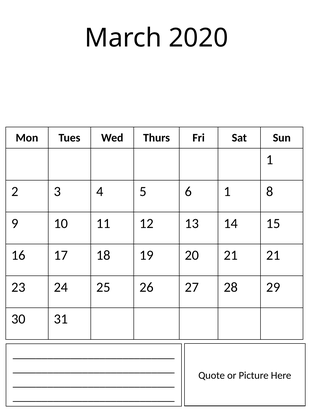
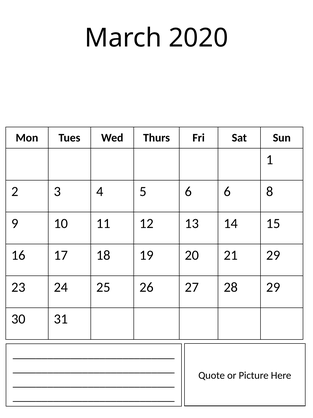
6 1: 1 -> 6
21 21: 21 -> 29
